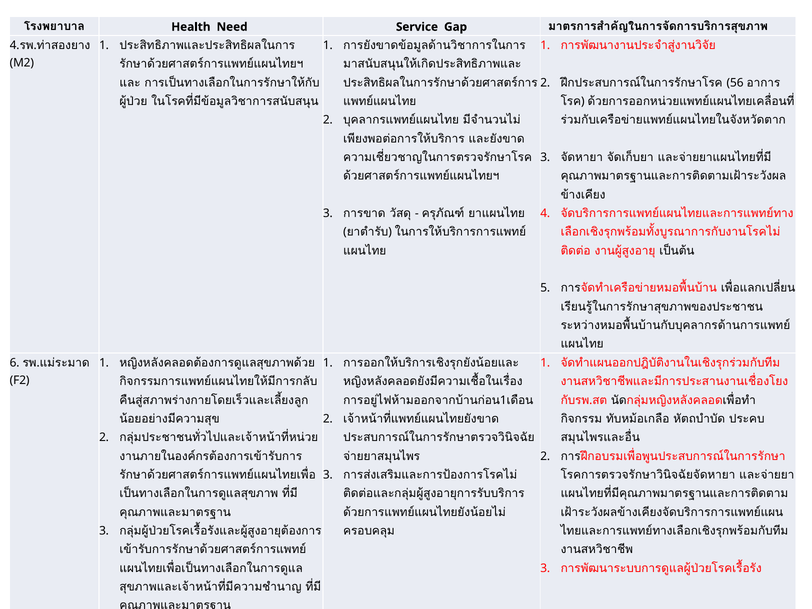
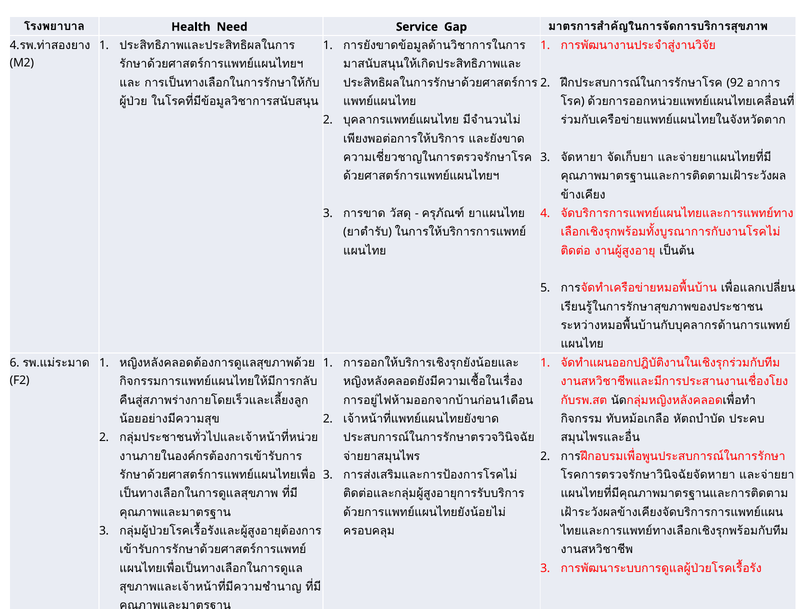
56: 56 -> 92
